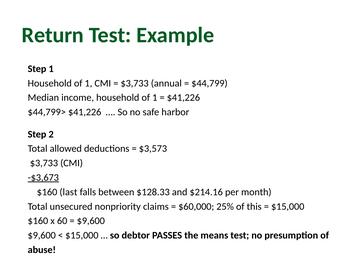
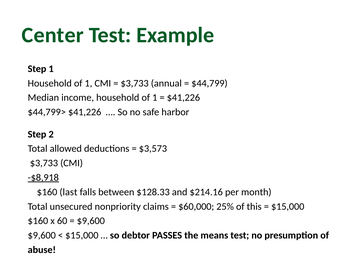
Return: Return -> Center
-$3,673: -$3,673 -> -$8,918
